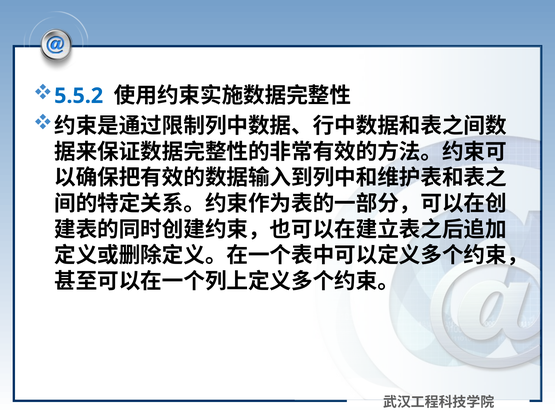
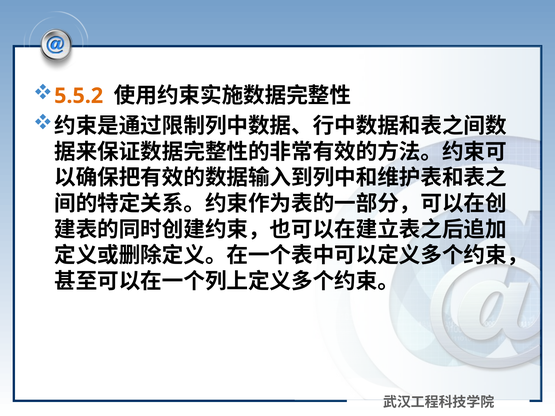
5.5.2 colour: blue -> orange
